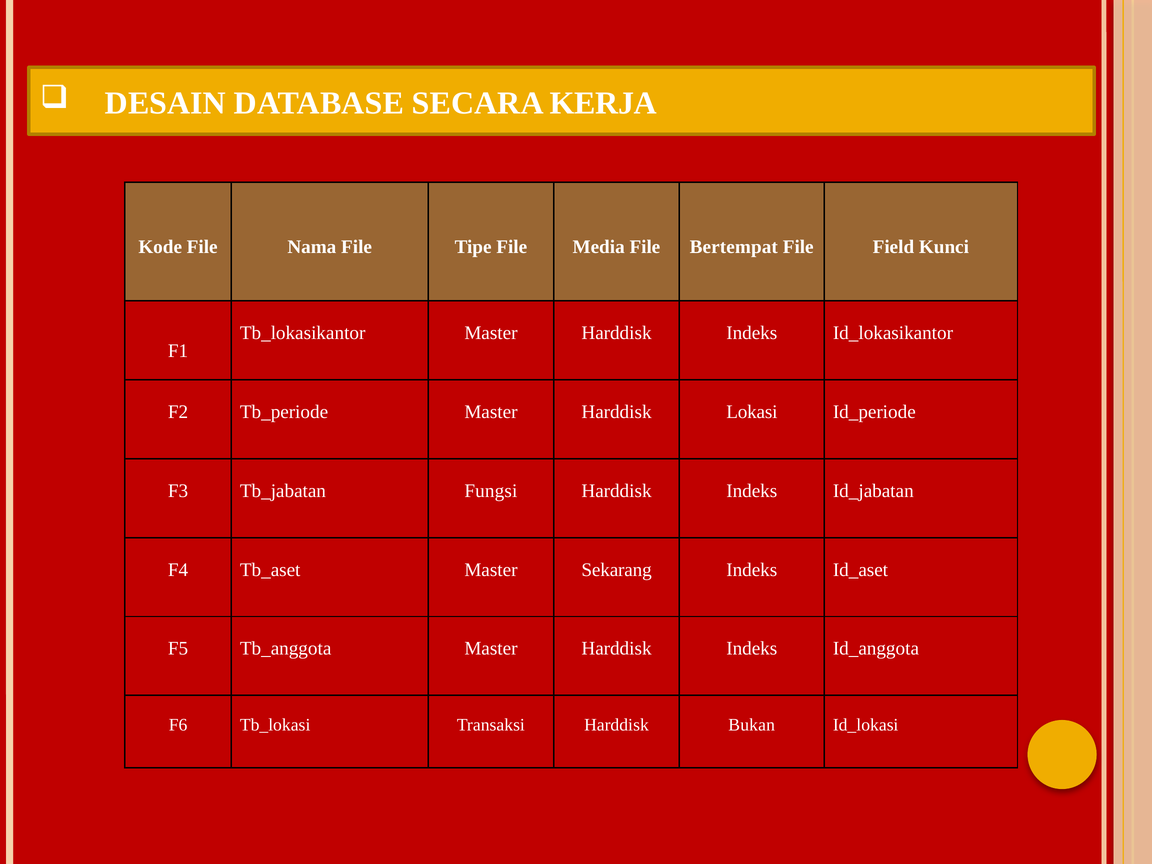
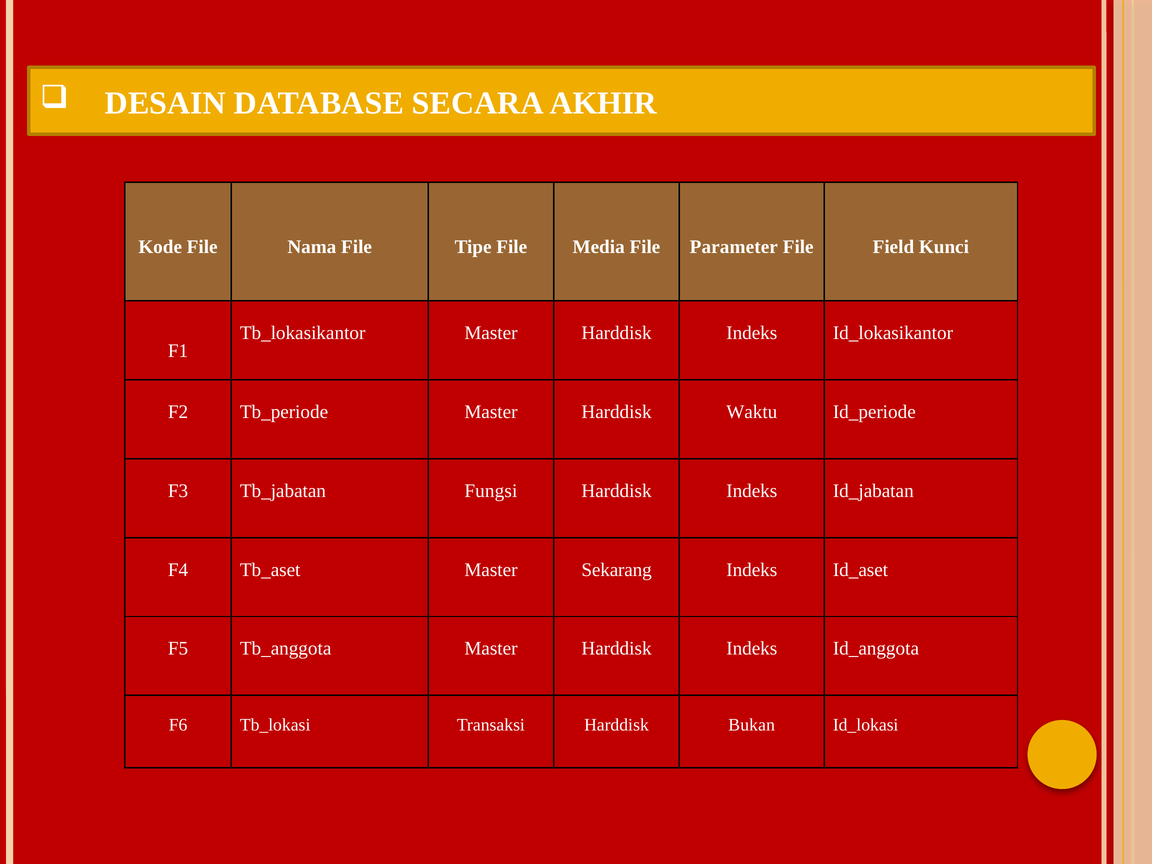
KERJA: KERJA -> AKHIR
Bertempat: Bertempat -> Parameter
Lokasi: Lokasi -> Waktu
